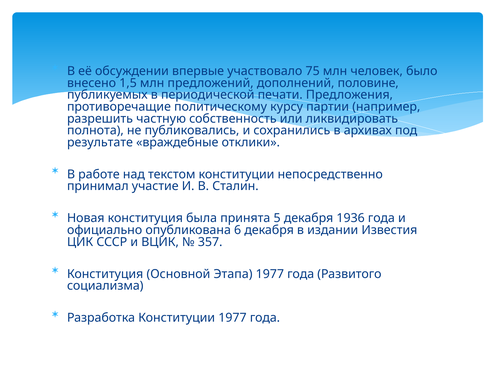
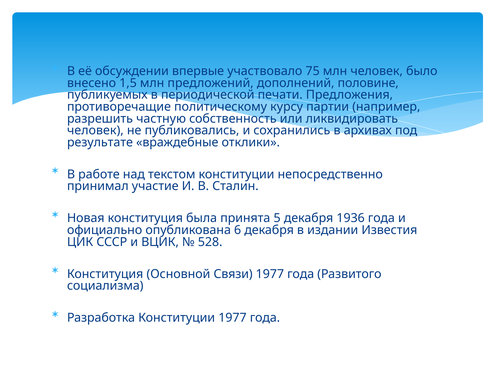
полнота at (95, 131): полнота -> человек
357: 357 -> 528
Этапа: Этапа -> Связи
